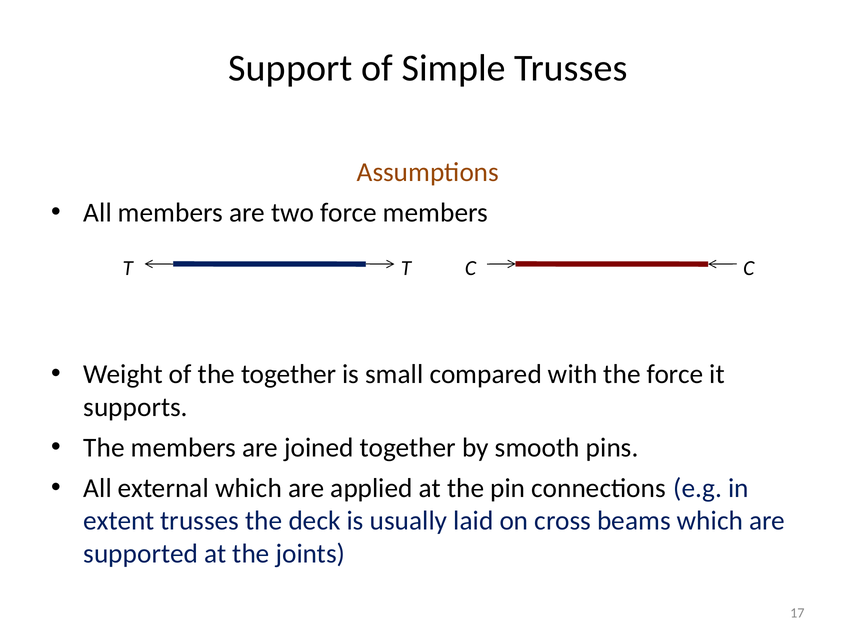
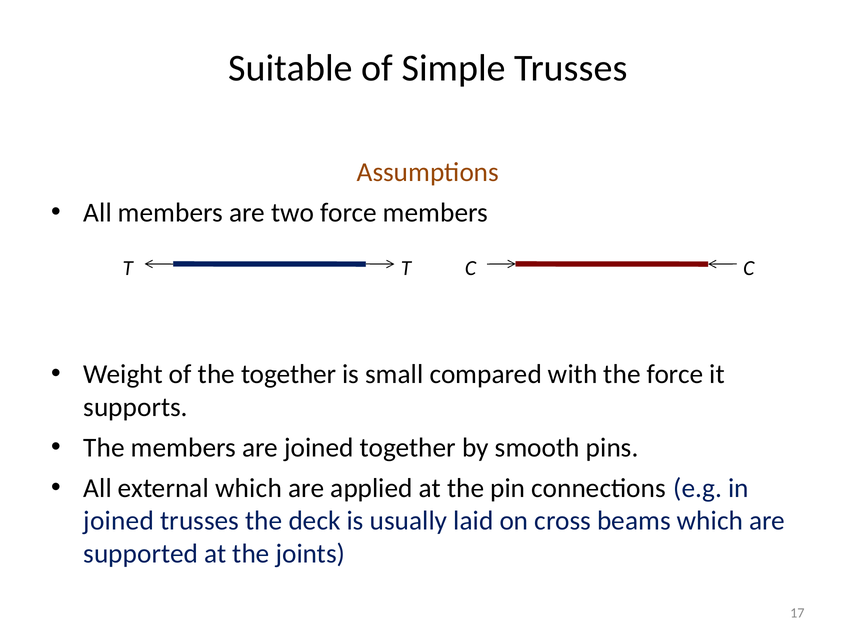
Support: Support -> Suitable
extent at (119, 521): extent -> joined
